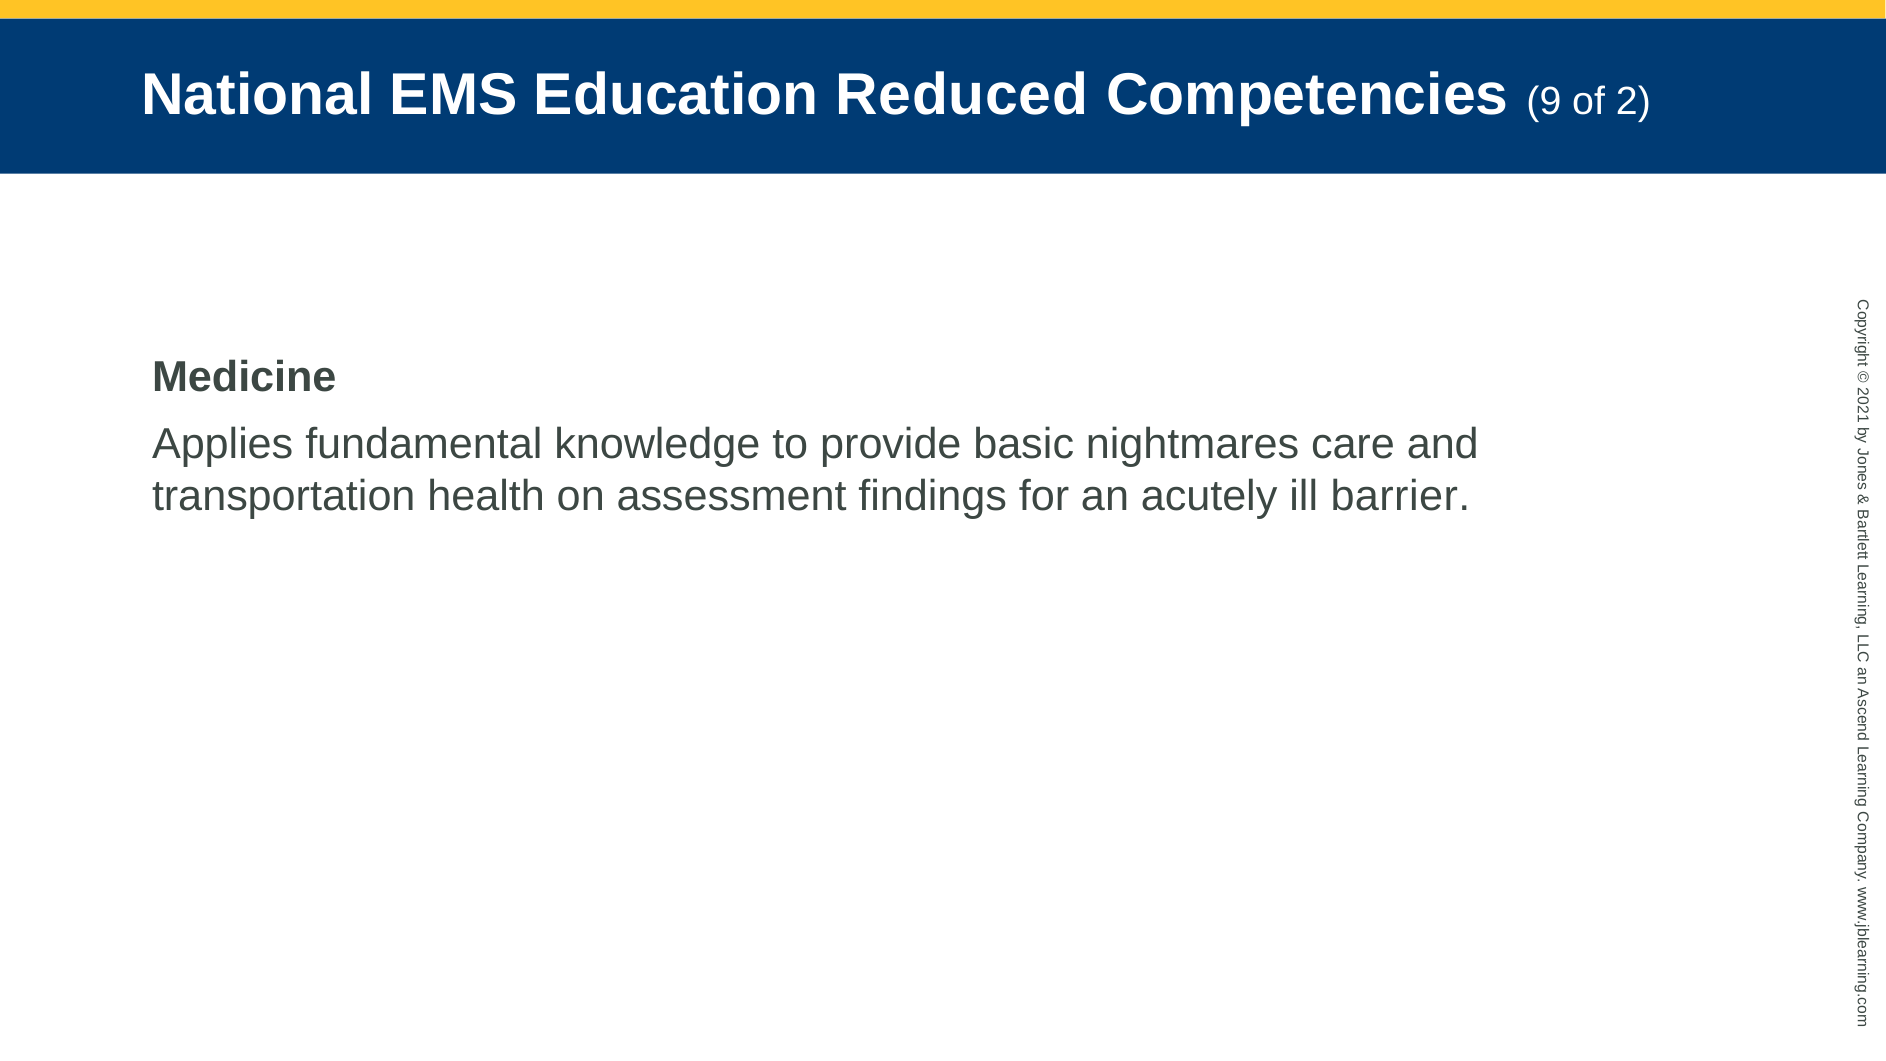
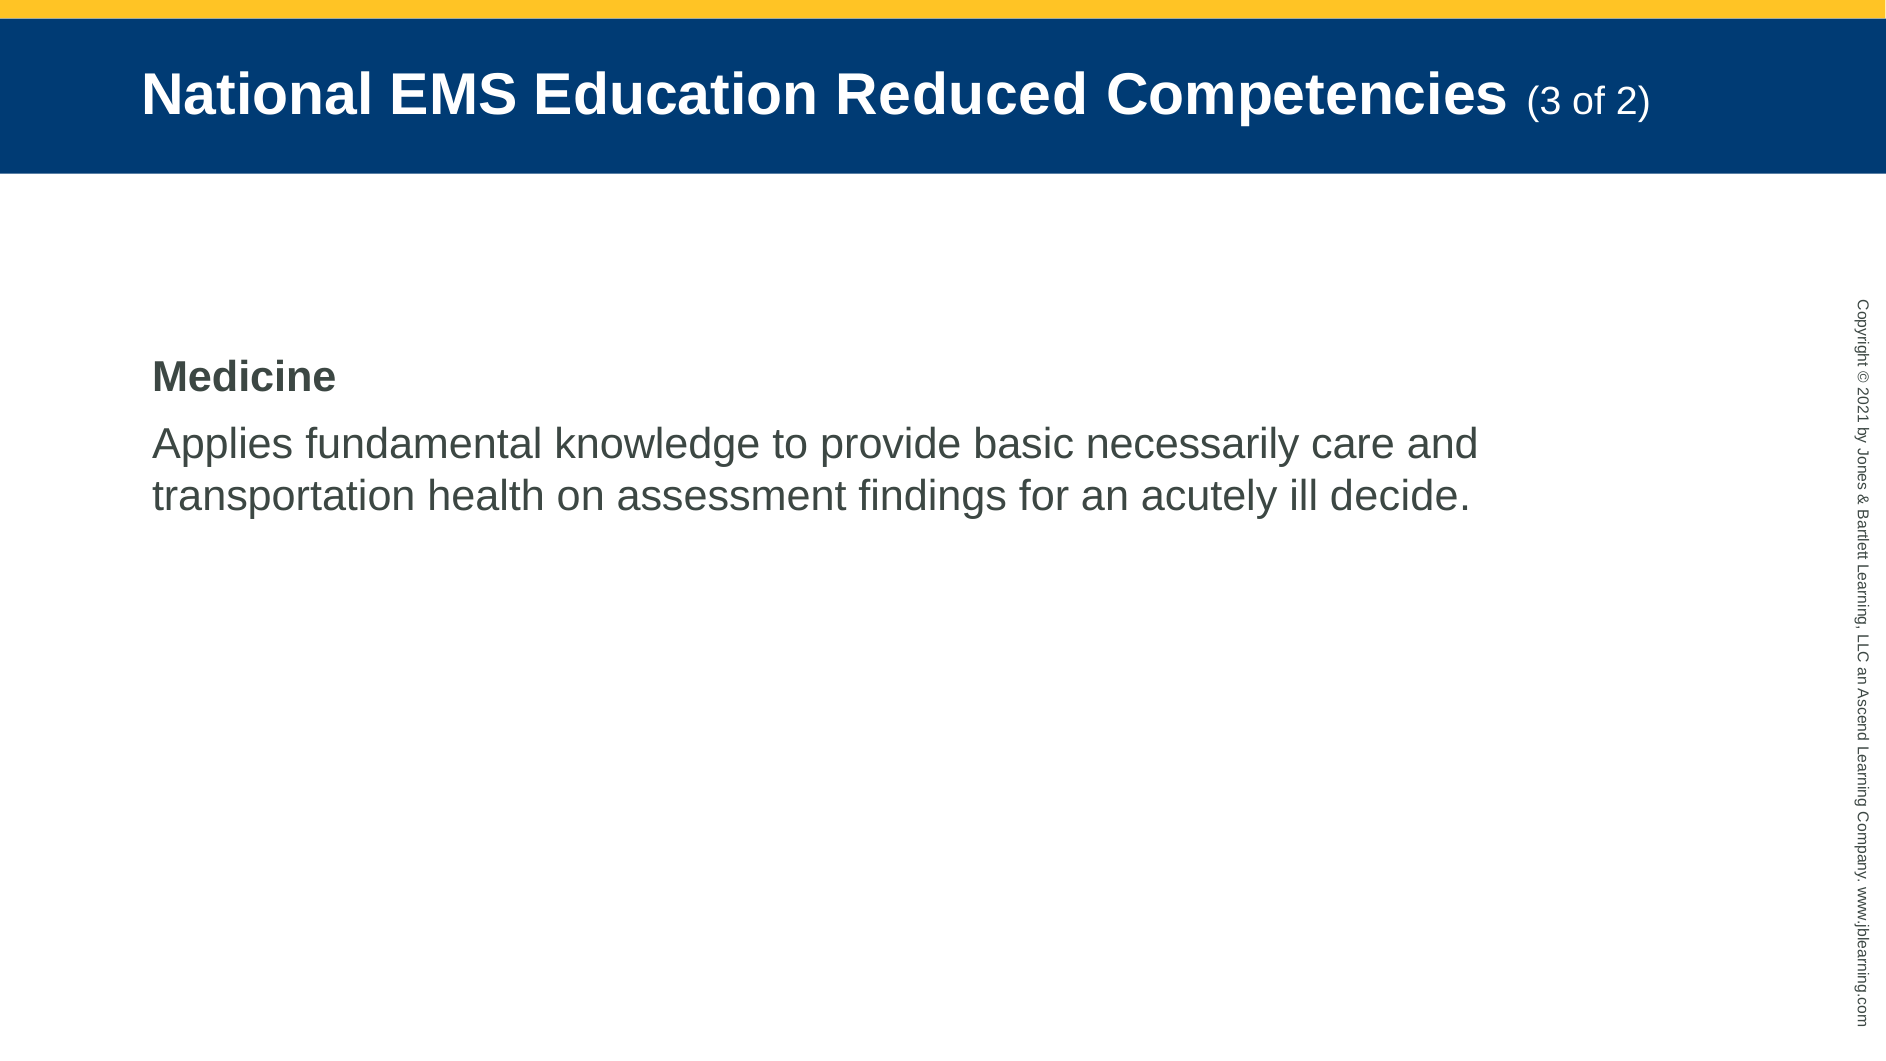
9: 9 -> 3
nightmares: nightmares -> necessarily
barrier: barrier -> decide
